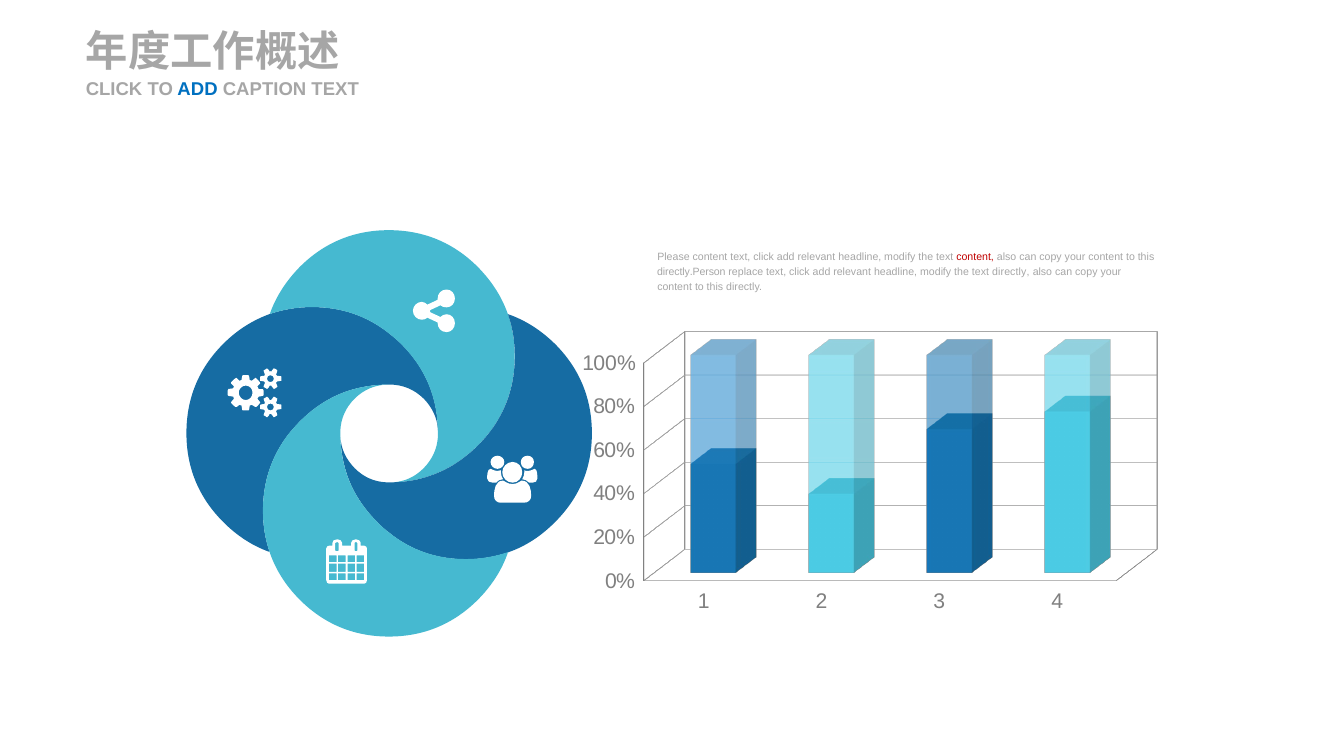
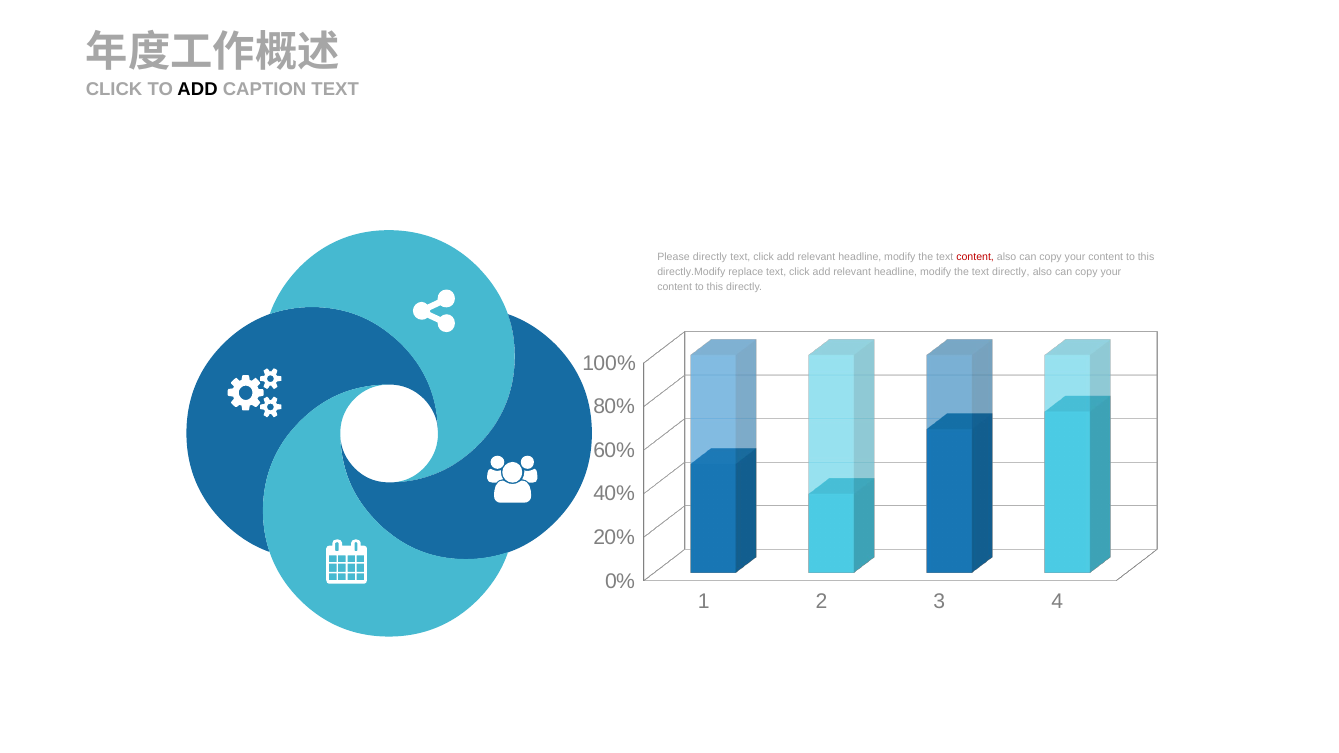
ADD at (198, 90) colour: blue -> black
Please content: content -> directly
directly.Person: directly.Person -> directly.Modify
